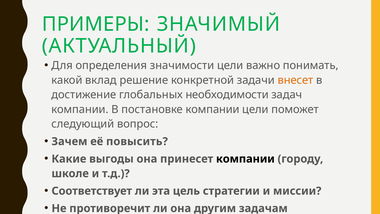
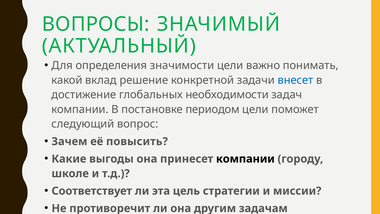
ПРИМЕРЫ: ПРИМЕРЫ -> ВОПРОСЫ
внесет colour: orange -> blue
постановке компании: компании -> периодом
